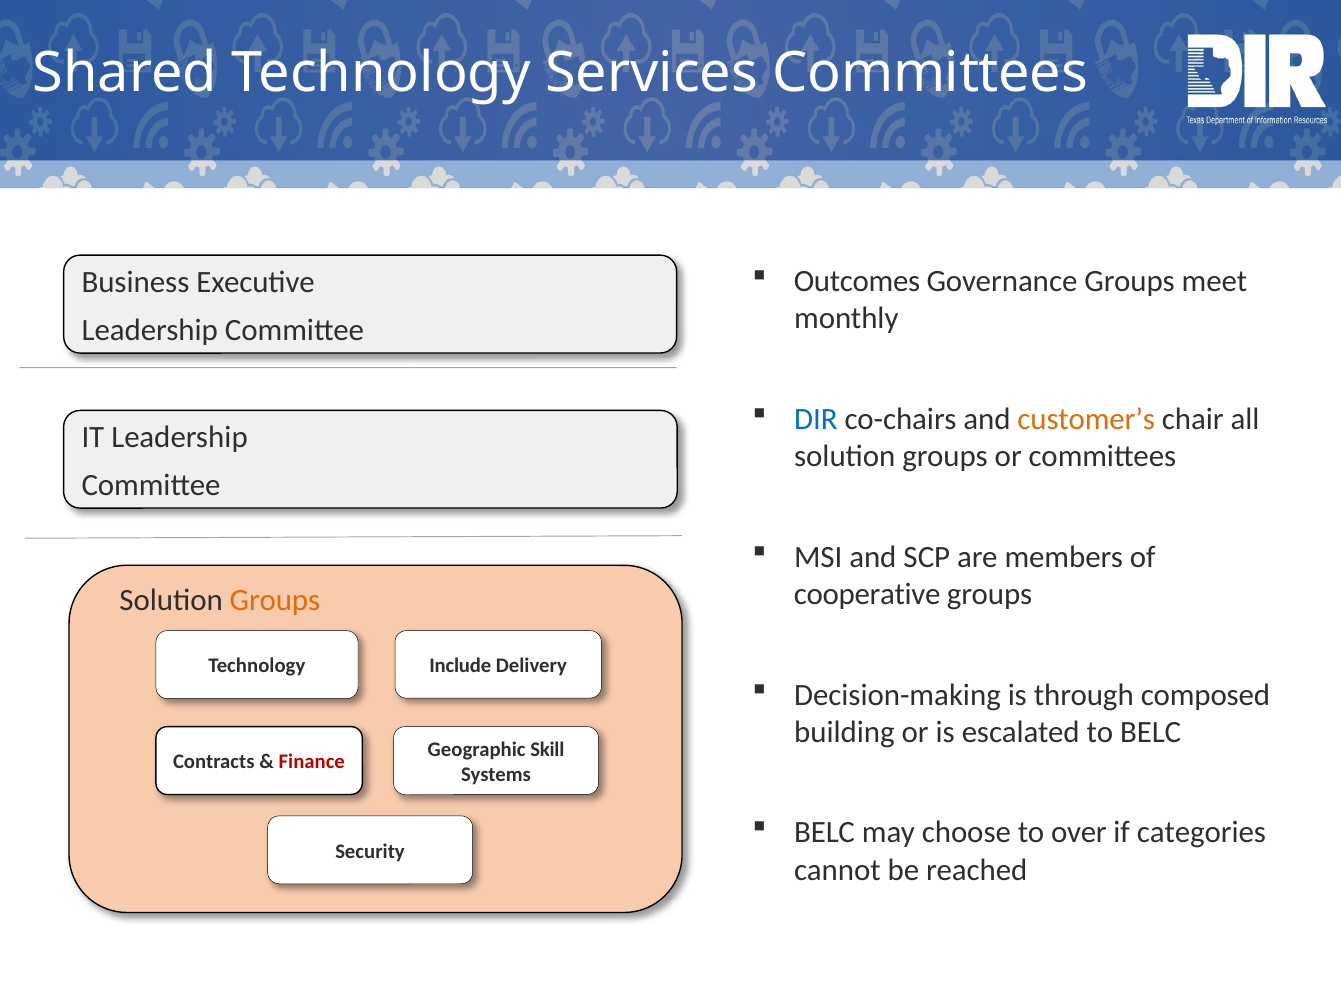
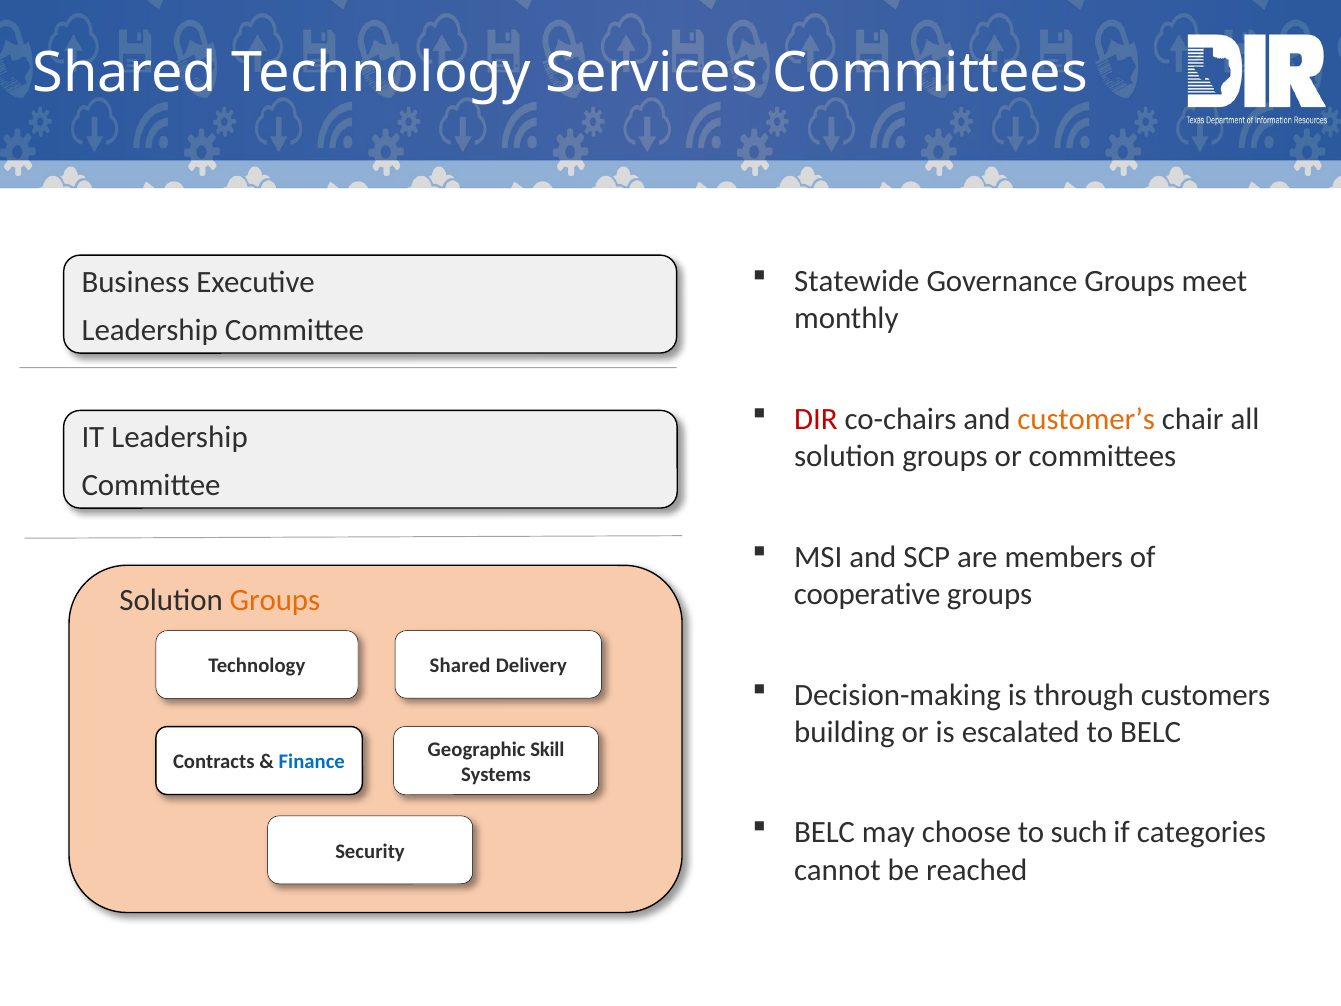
Outcomes: Outcomes -> Statewide
DIR colour: blue -> red
Technology Include: Include -> Shared
composed: composed -> customers
Finance colour: red -> blue
over: over -> such
